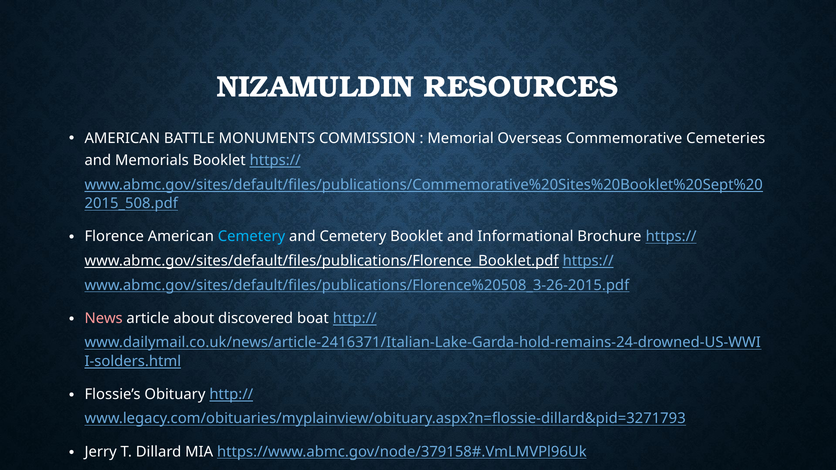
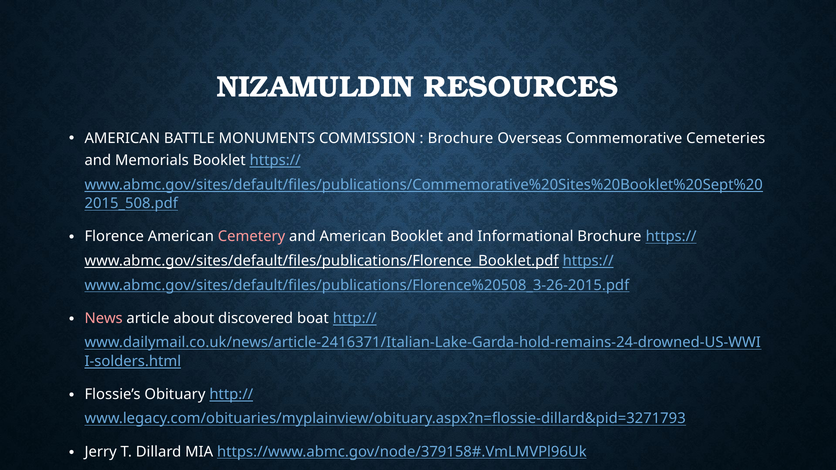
Memorial at (461, 139): Memorial -> Brochure
Cemetery at (252, 237) colour: light blue -> pink
and Cemetery: Cemetery -> American
